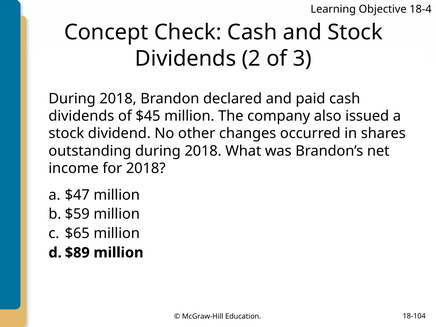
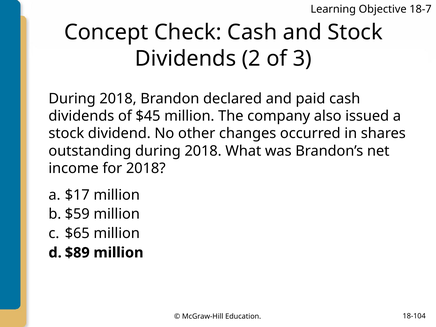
18-4: 18-4 -> 18-7
$47: $47 -> $17
